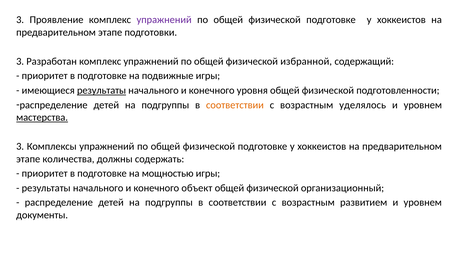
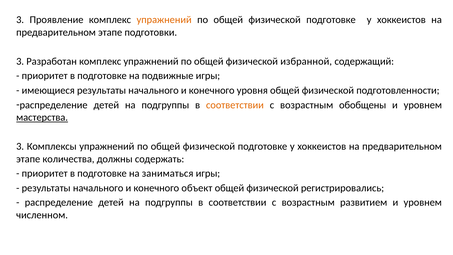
упражнений at (164, 20) colour: purple -> orange
результаты at (102, 90) underline: present -> none
уделялось: уделялось -> обобщены
мощностью: мощностью -> заниматься
организационный: организационный -> регистрировались
документы: документы -> численном
